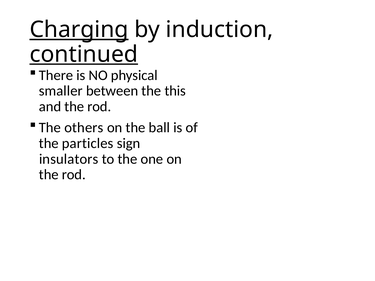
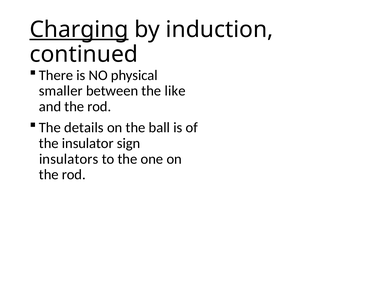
continued underline: present -> none
this: this -> like
others: others -> details
particles: particles -> insulator
